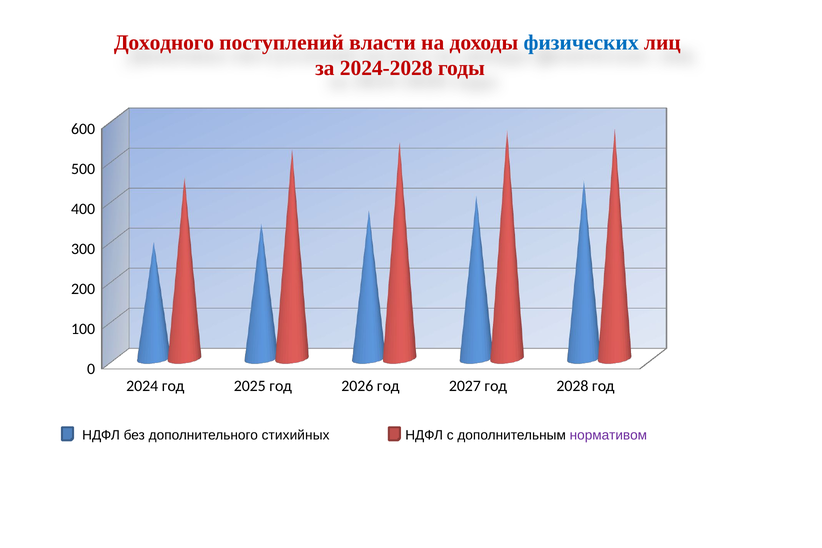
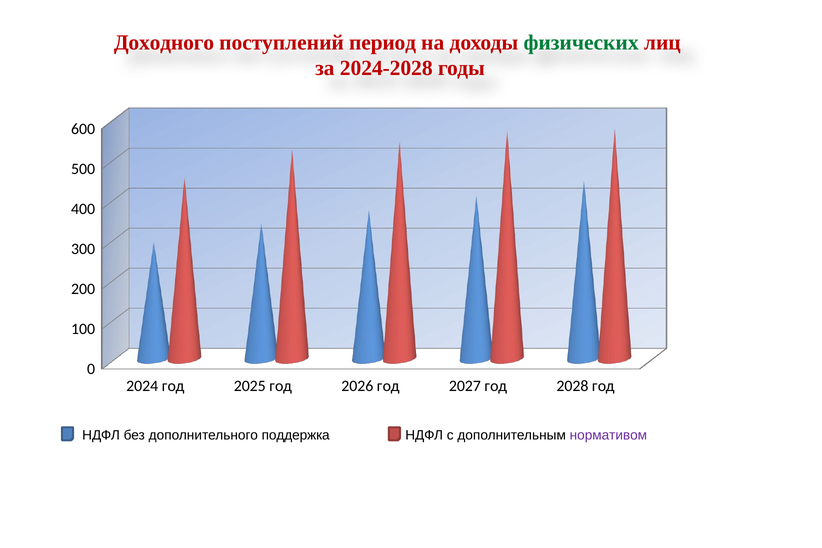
власти: власти -> период
физических colour: blue -> green
стихийных: стихийных -> поддержка
